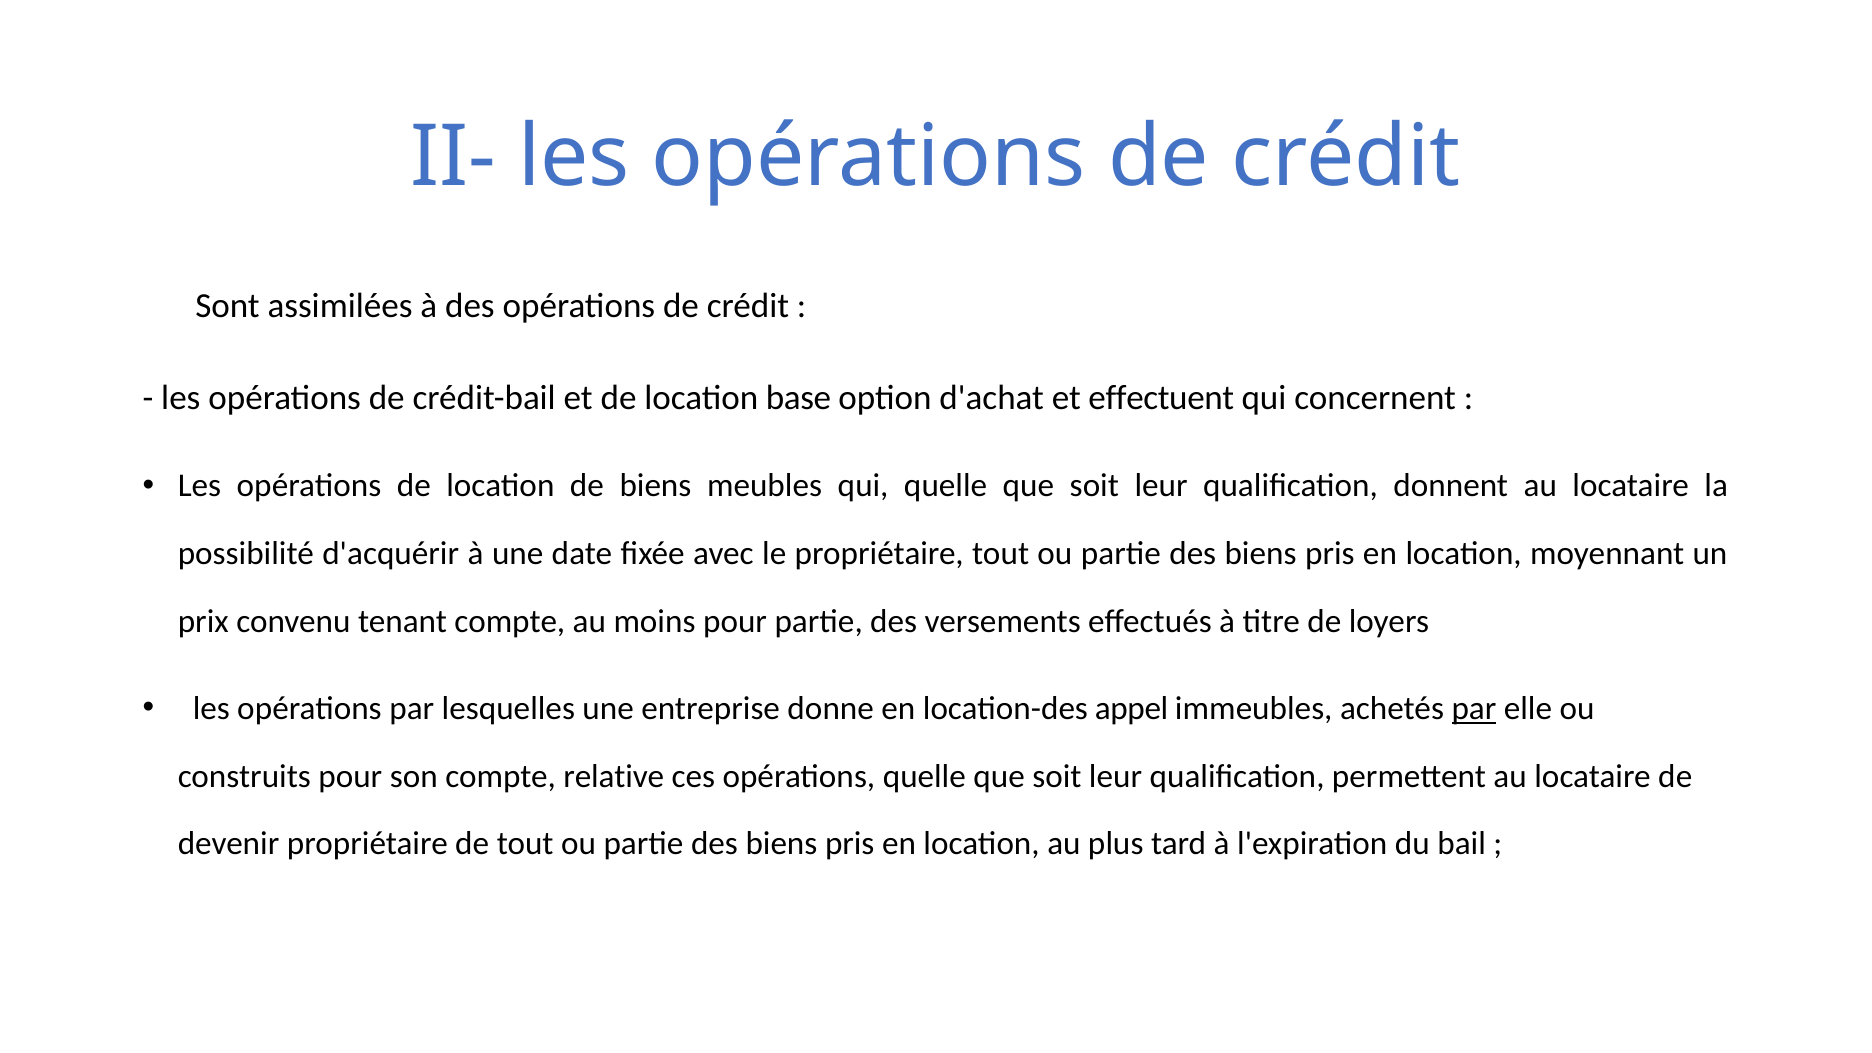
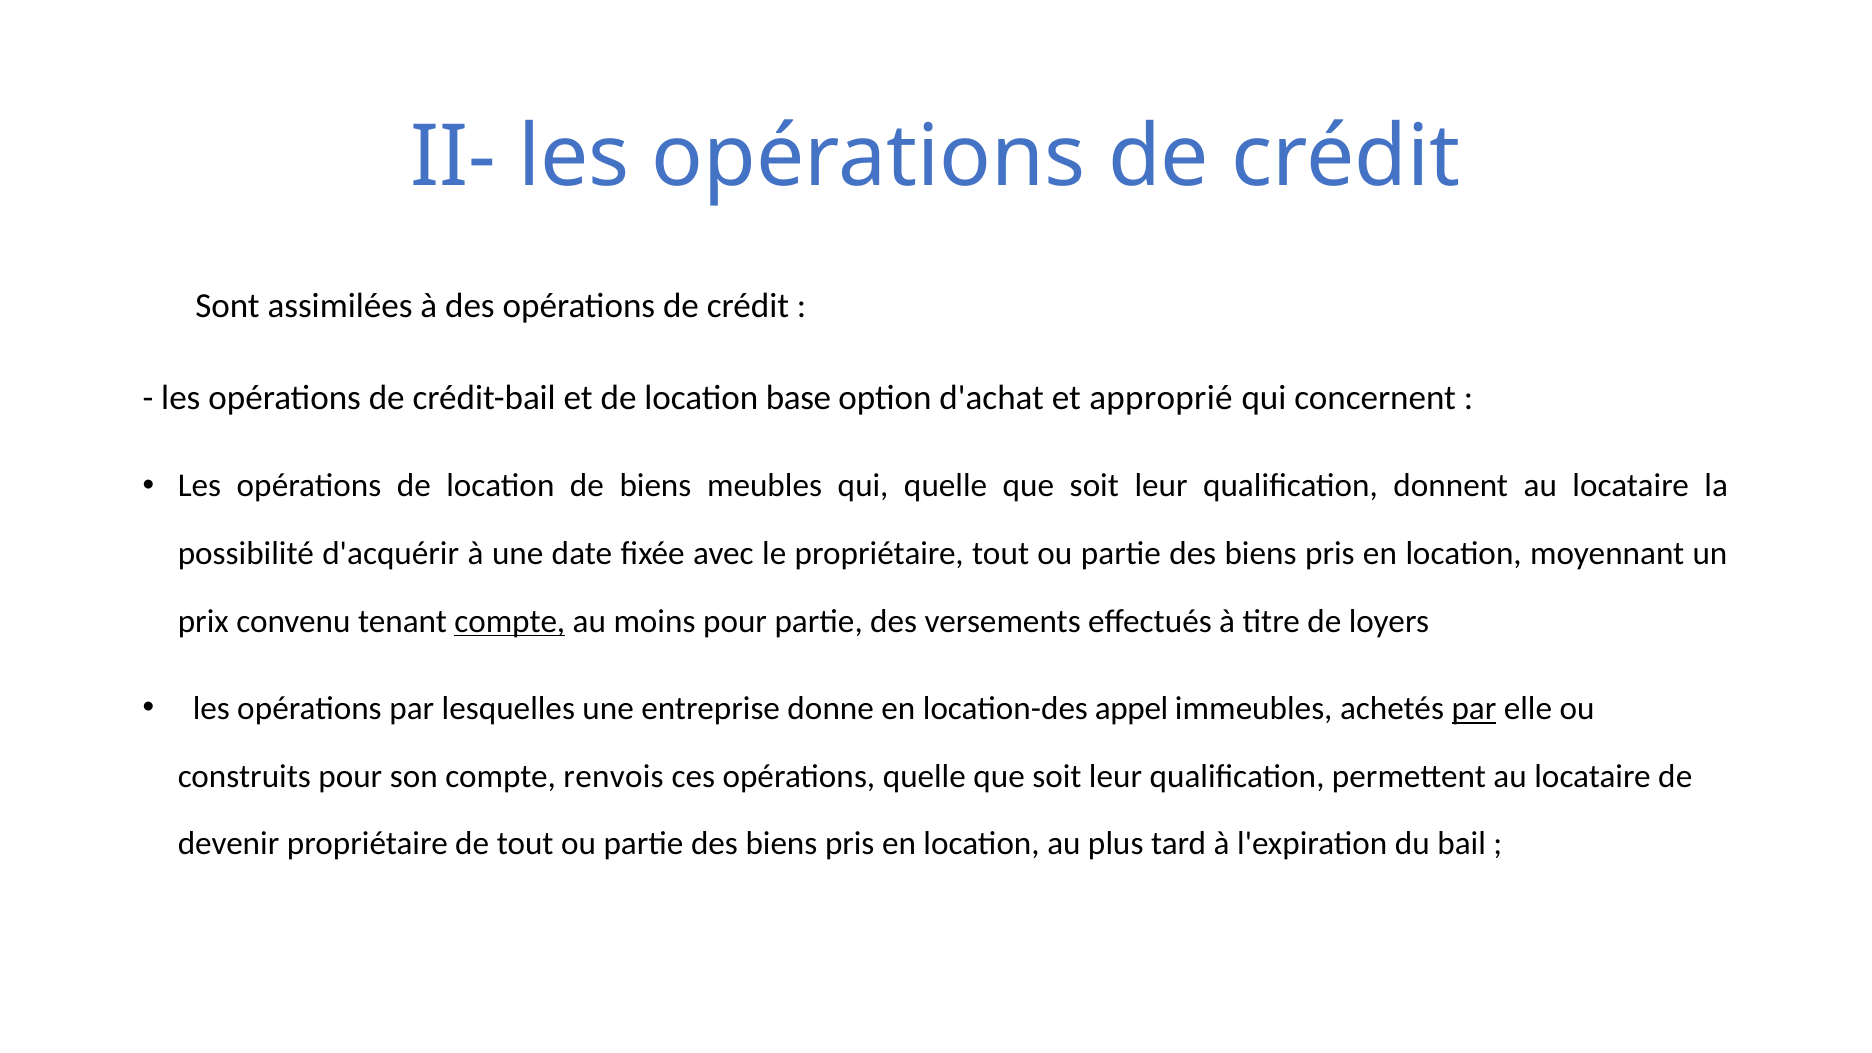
effectuent: effectuent -> approprié
compte at (510, 621) underline: none -> present
relative: relative -> renvois
